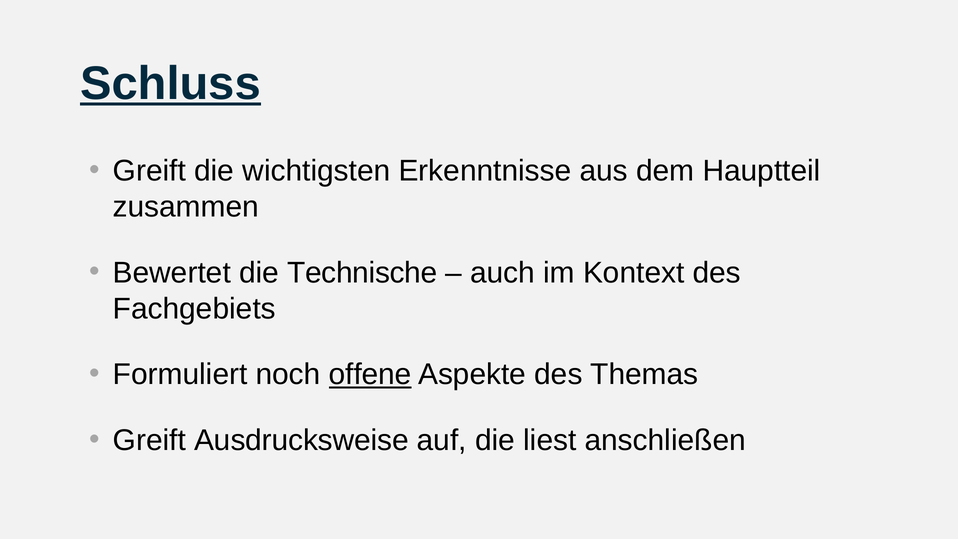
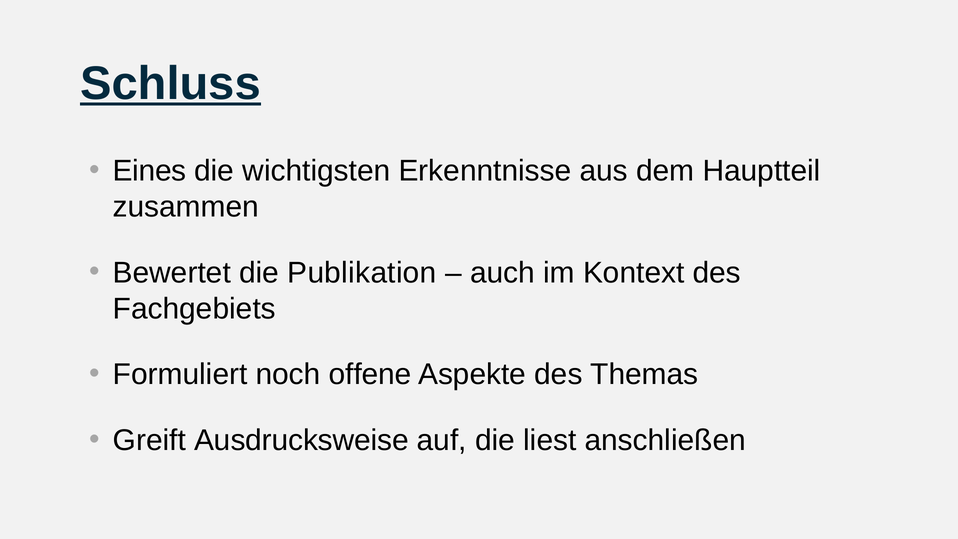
Greift at (149, 171): Greift -> Eines
Technische: Technische -> Publikation
offene underline: present -> none
